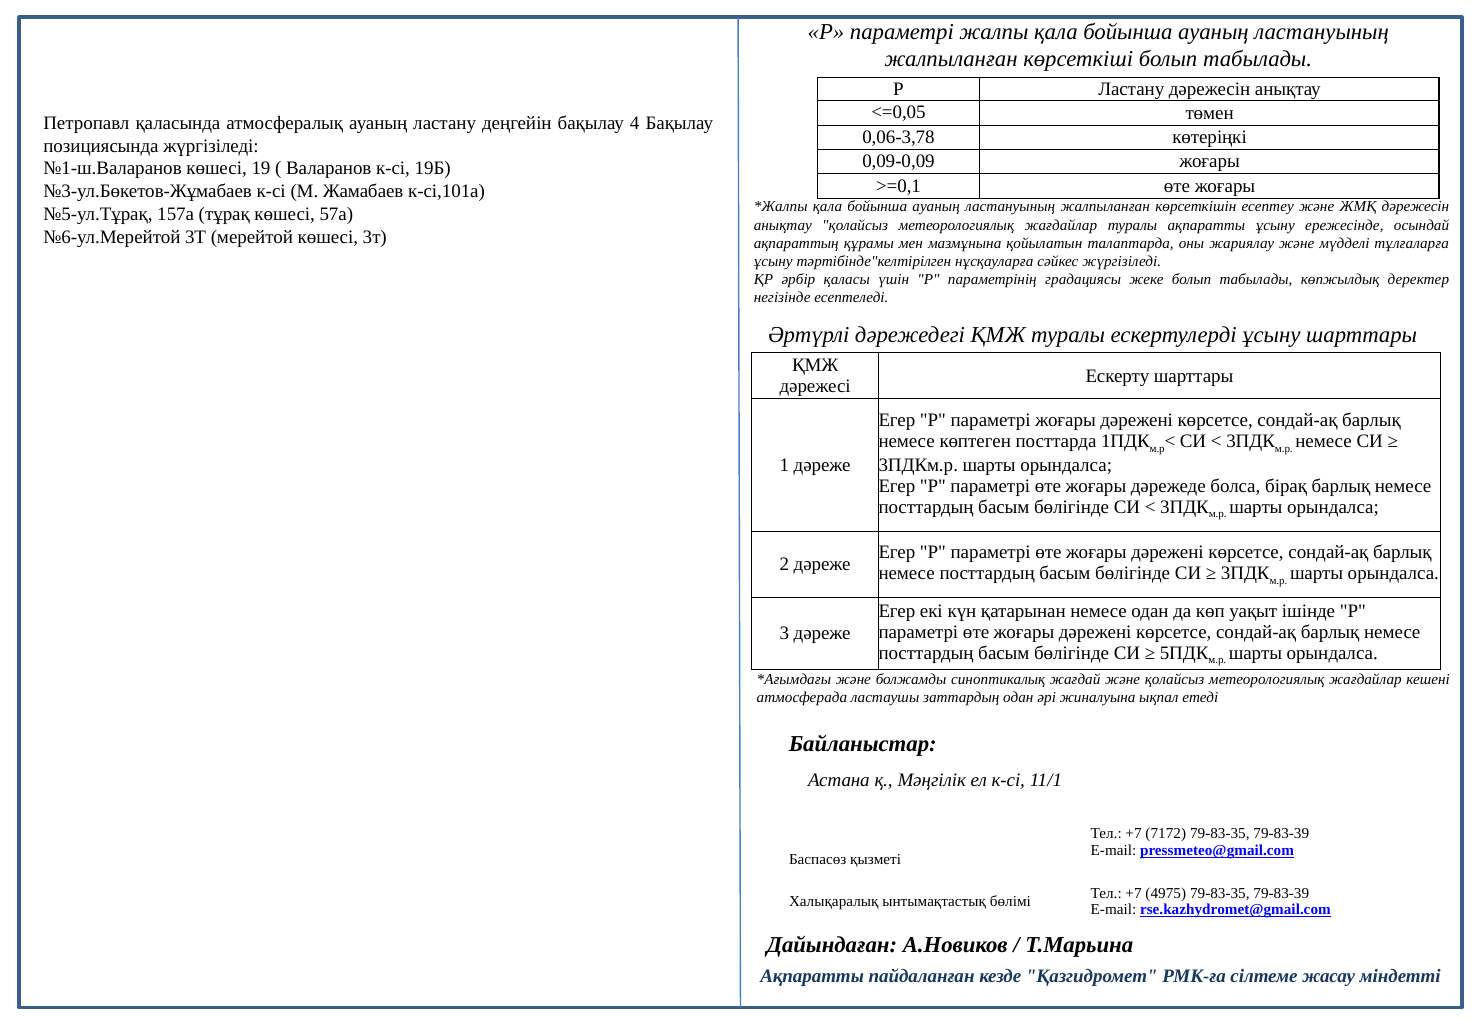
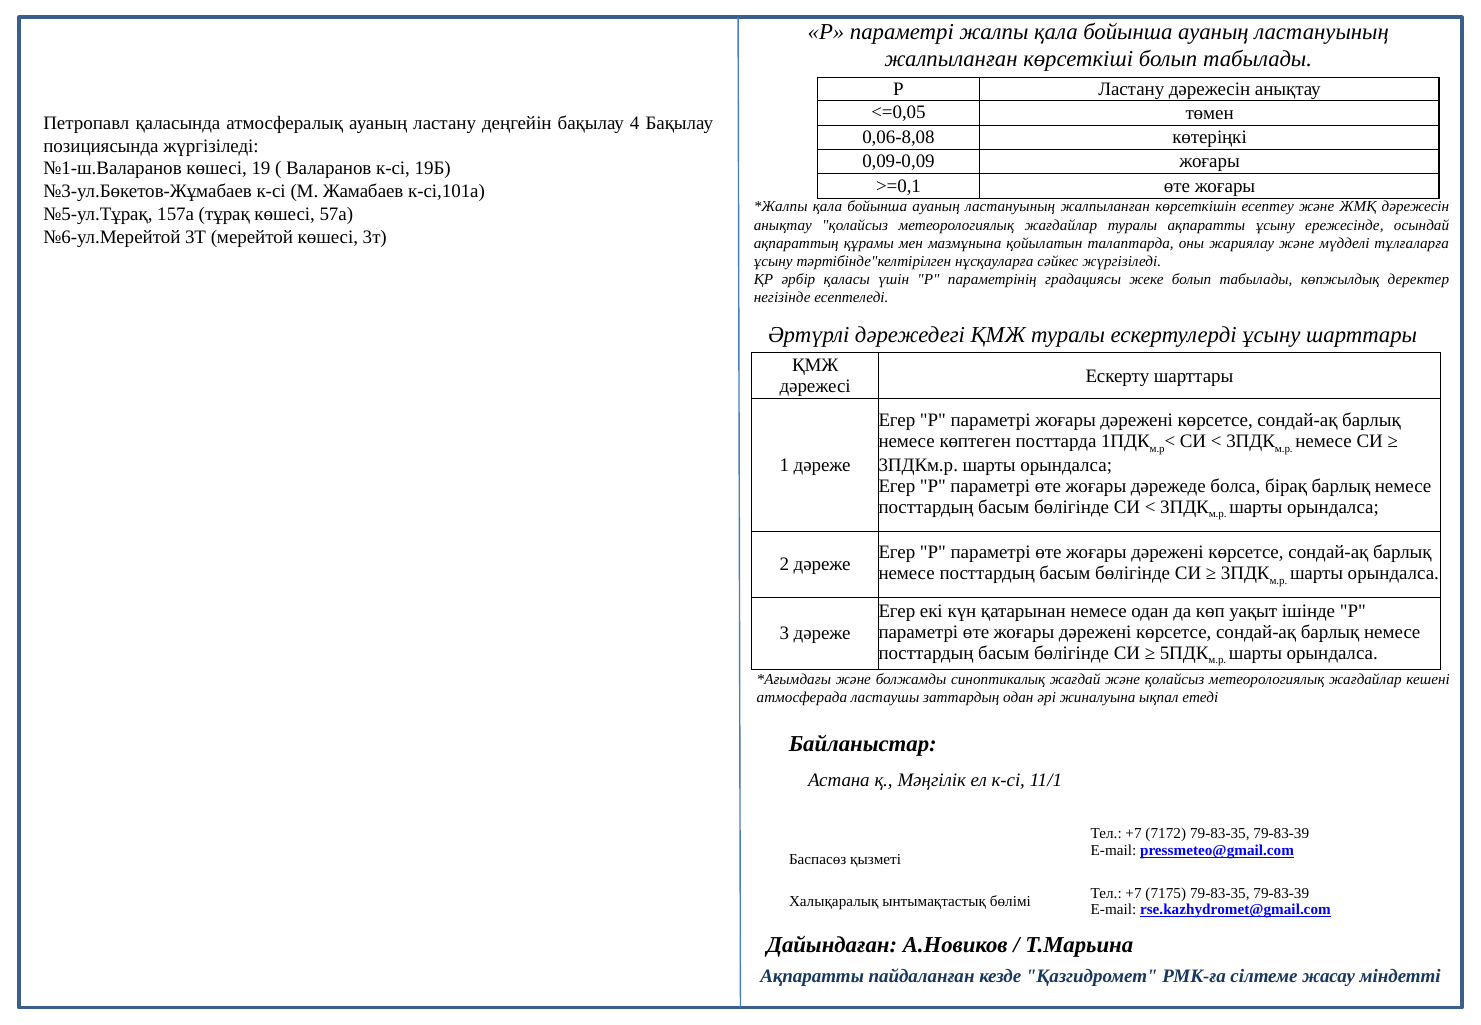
0,06-3,78: 0,06-3,78 -> 0,06-8,08
4975: 4975 -> 7175
